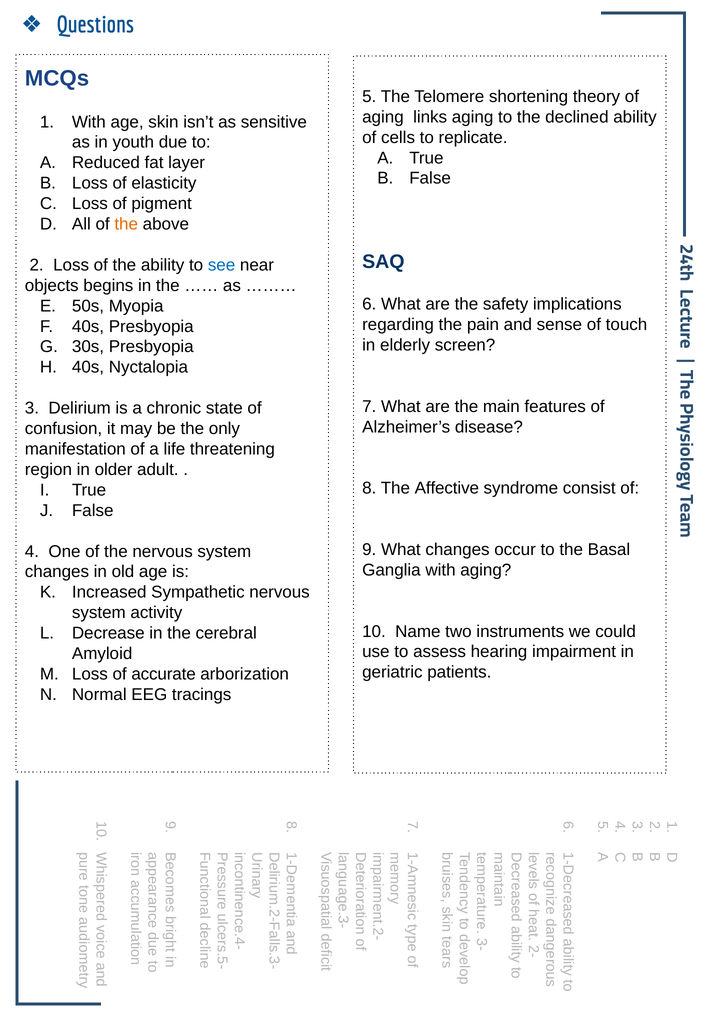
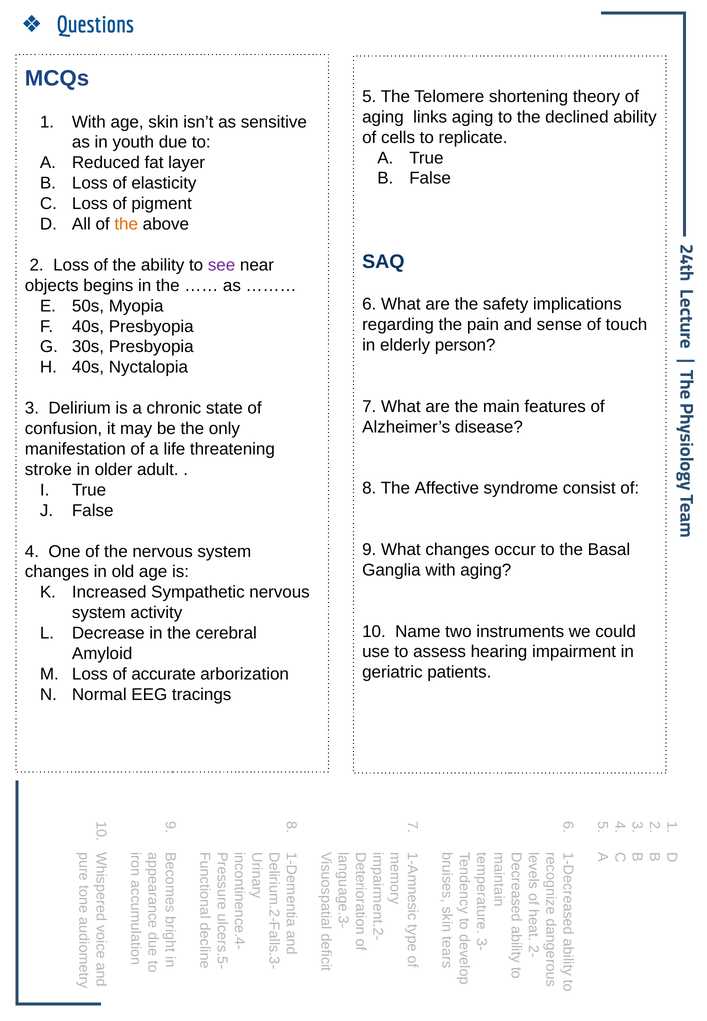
see colour: blue -> purple
screen: screen -> person
region: region -> stroke
